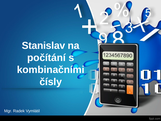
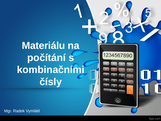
Stanislav: Stanislav -> Materiálu
